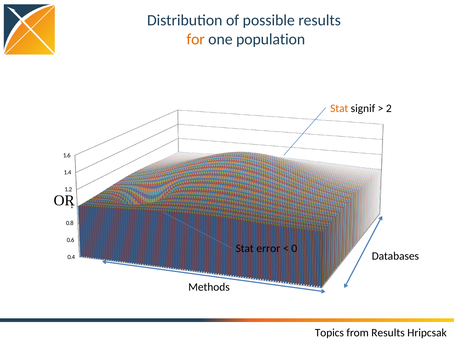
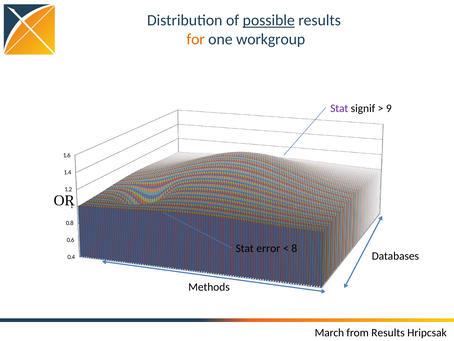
possible underline: none -> present
population: population -> workgroup
Stat at (339, 108) colour: orange -> purple
2: 2 -> 9
0: 0 -> 8
Topics: Topics -> March
